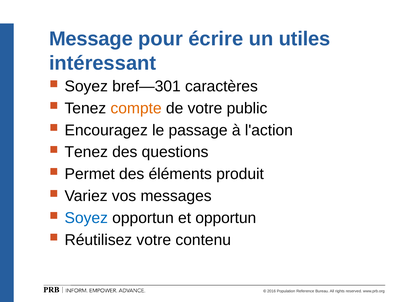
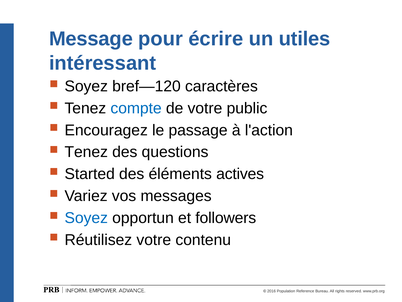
bref—301: bref—301 -> bref—120
compte colour: orange -> blue
Permet: Permet -> Started
produit: produit -> actives
et opportun: opportun -> followers
